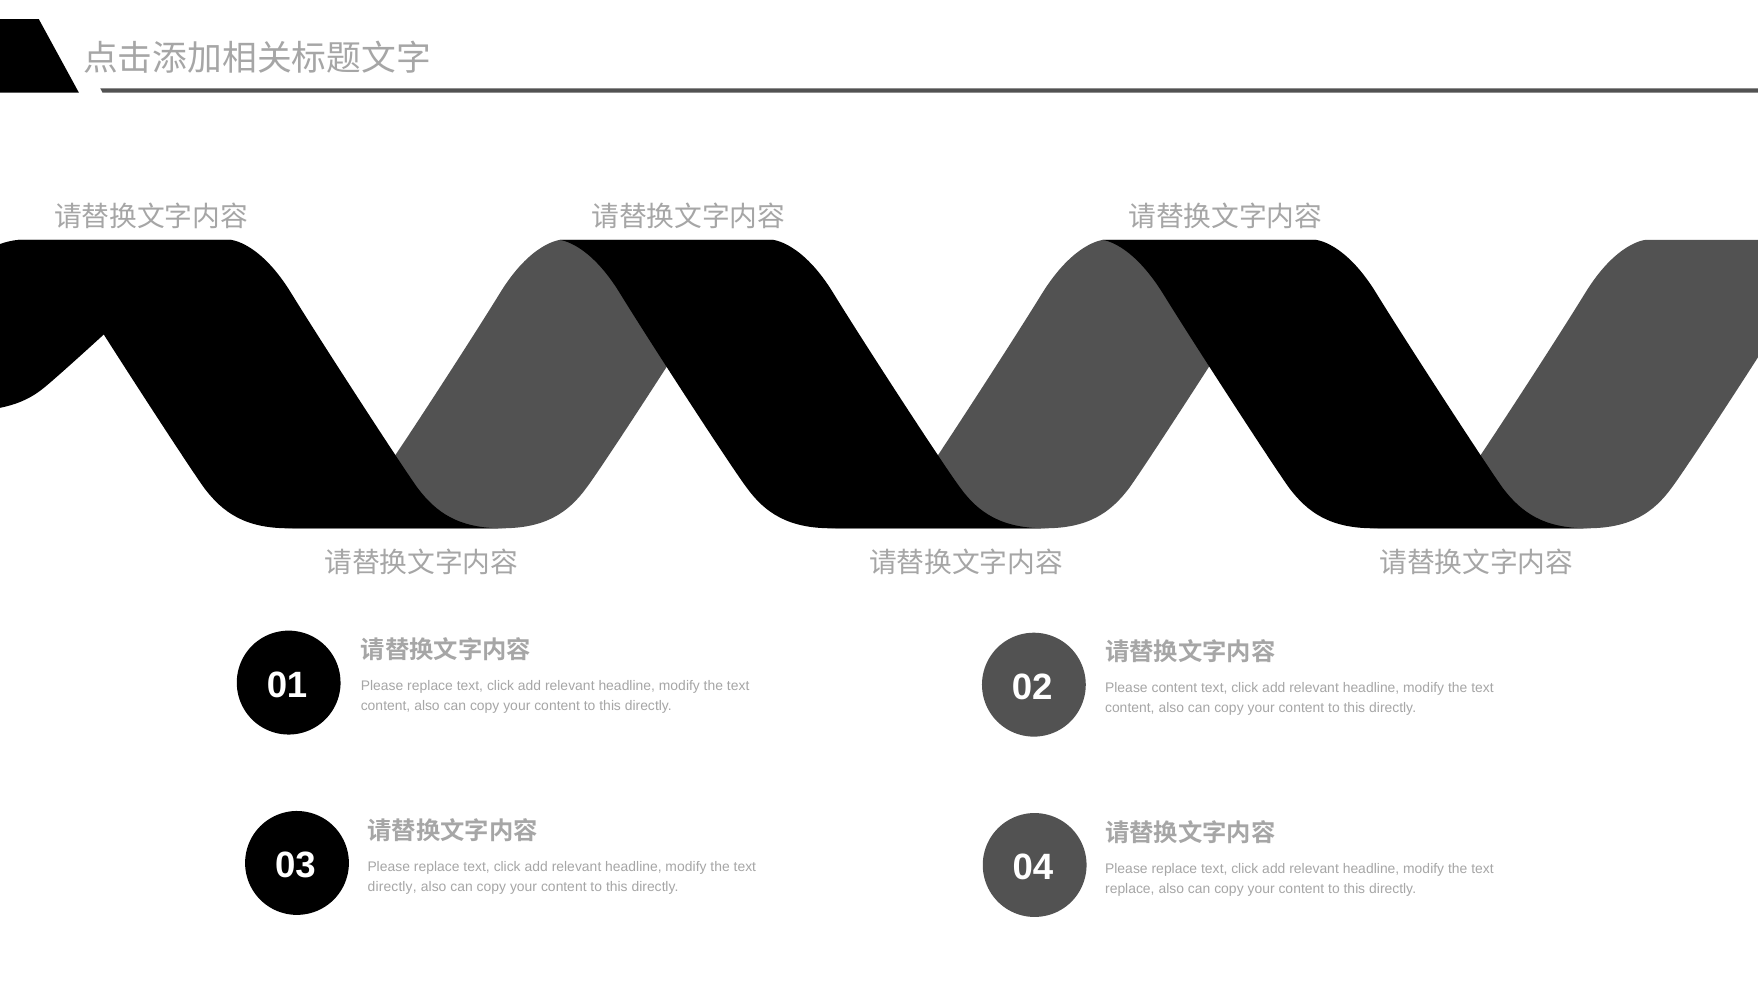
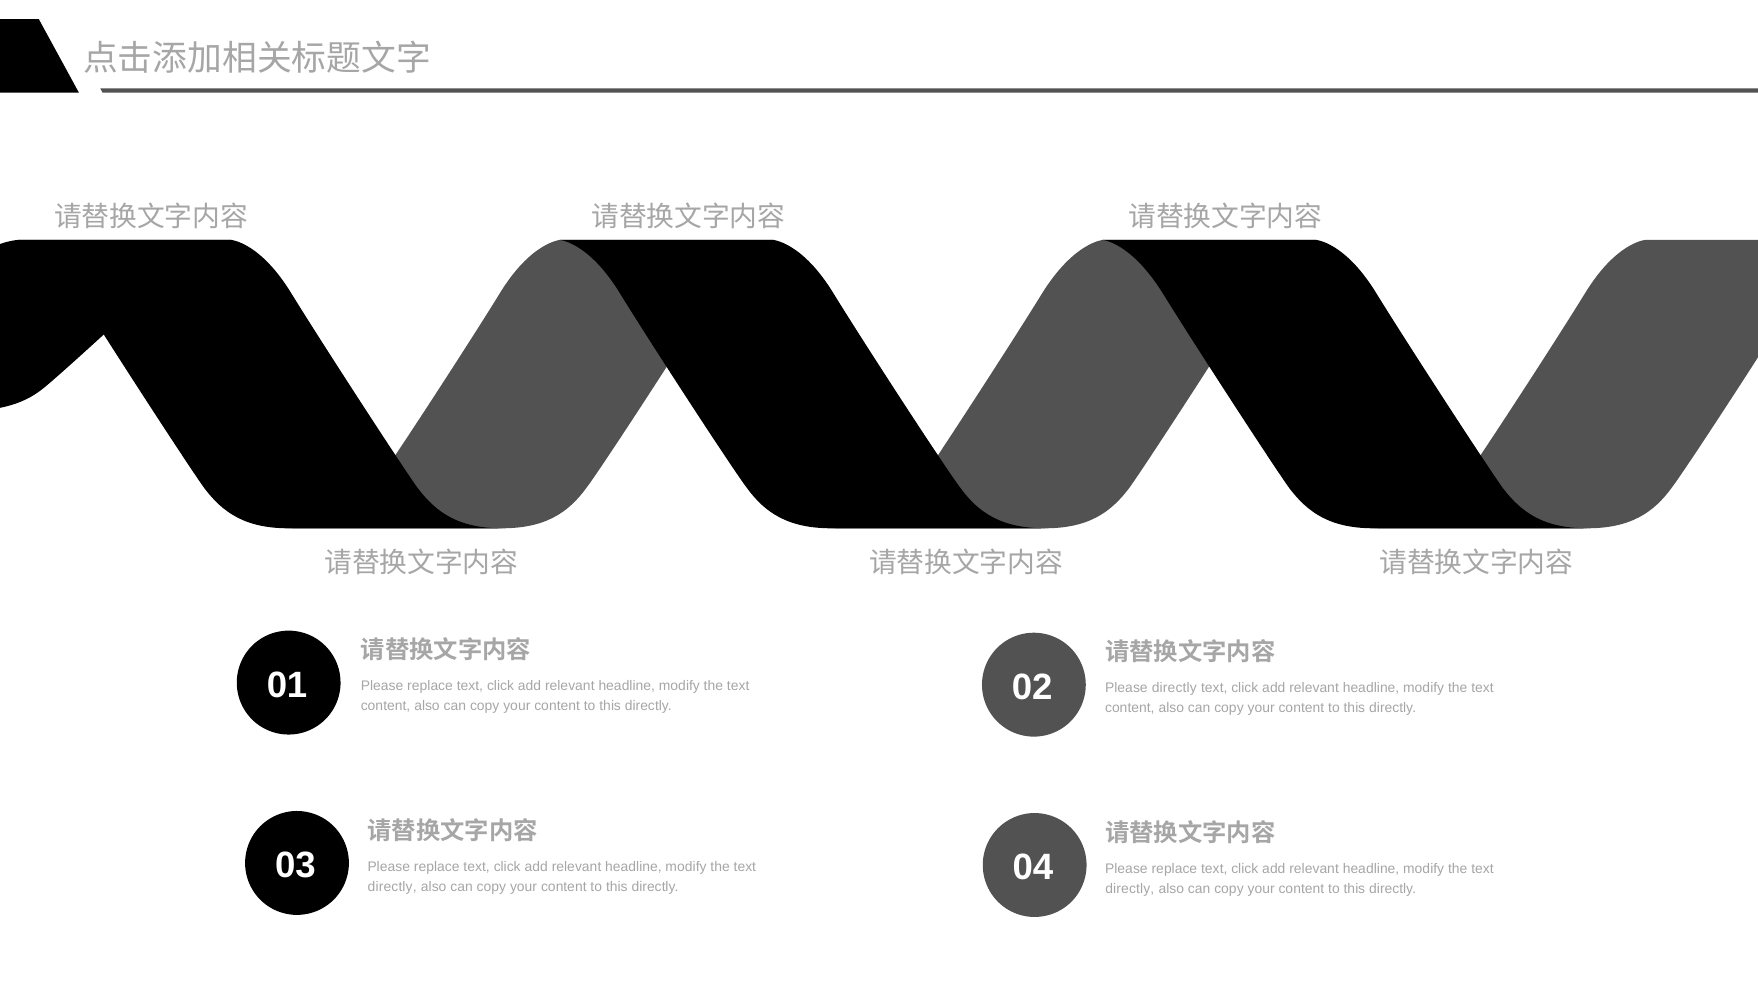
Please content: content -> directly
replace at (1130, 888): replace -> directly
